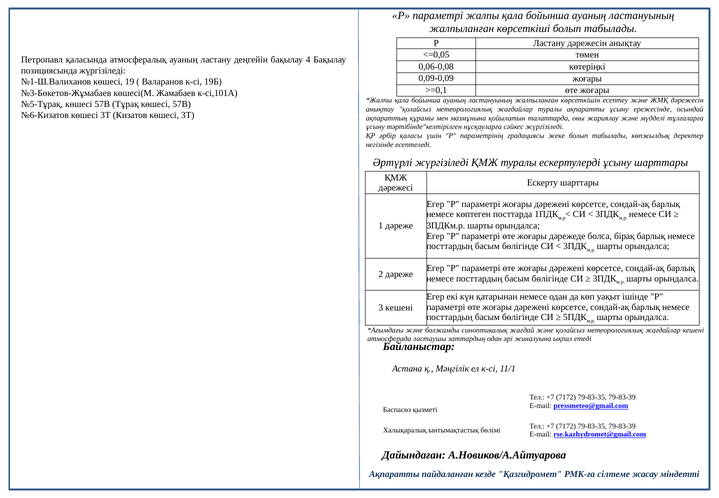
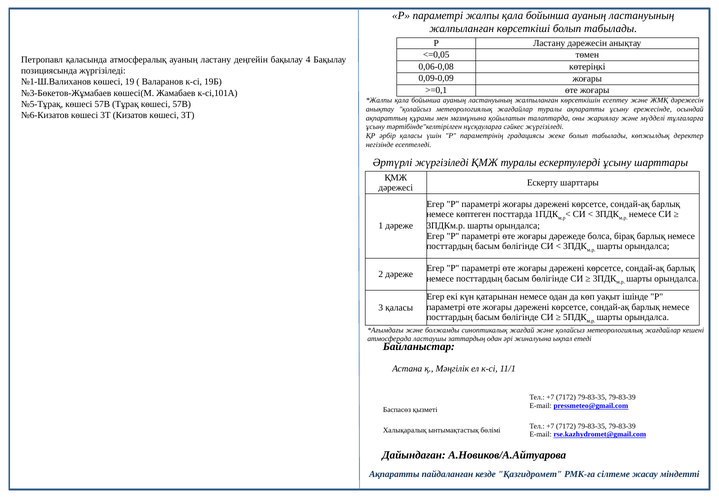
3 кешені: кешені -> қаласы
